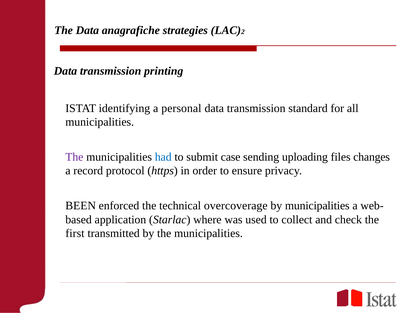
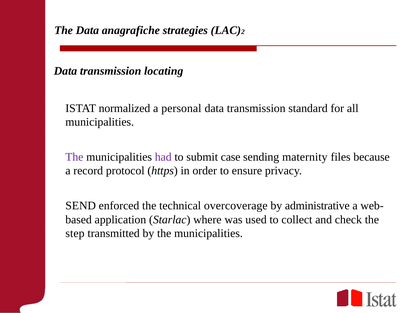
printing: printing -> locating
identifying: identifying -> normalized
had colour: blue -> purple
uploading: uploading -> maternity
changes: changes -> because
BEEN: BEEN -> SEND
by municipalities: municipalities -> administrative
first: first -> step
